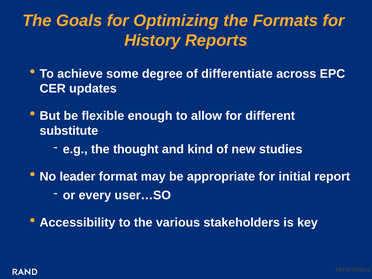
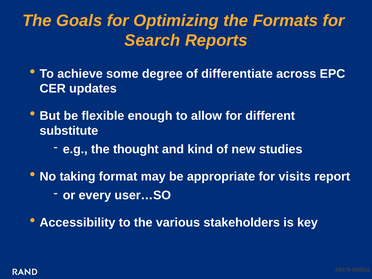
History: History -> Search
leader: leader -> taking
initial: initial -> visits
